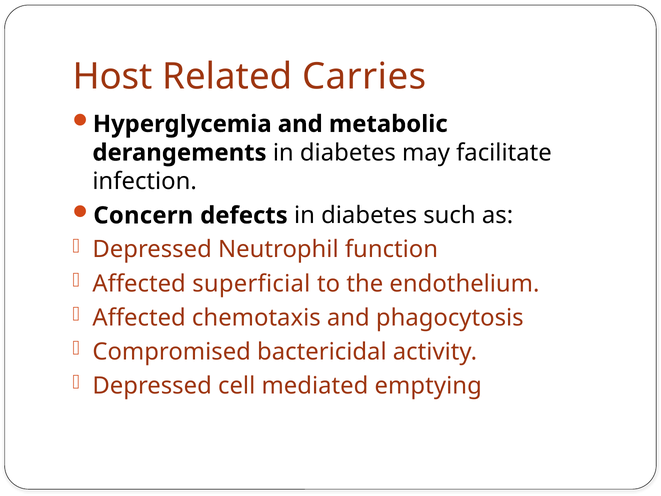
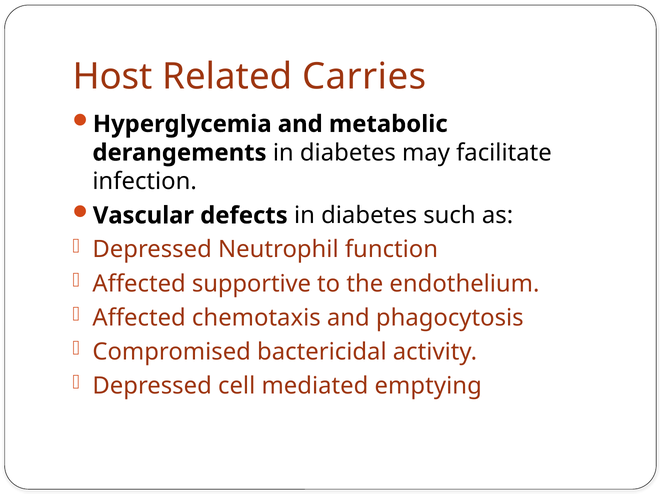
Concern: Concern -> Vascular
superficial: superficial -> supportive
